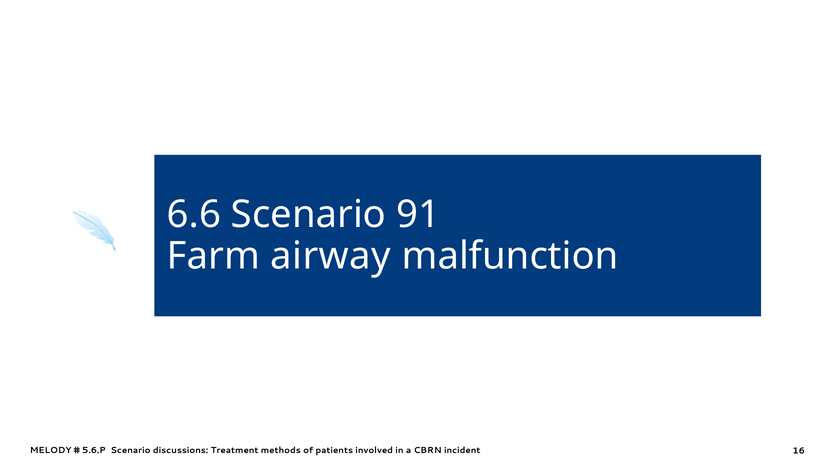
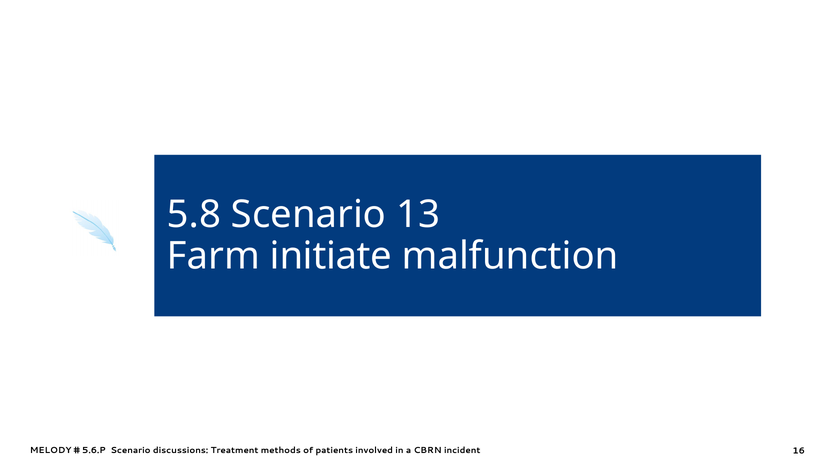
6.6: 6.6 -> 5.8
91: 91 -> 13
airway: airway -> initiate
